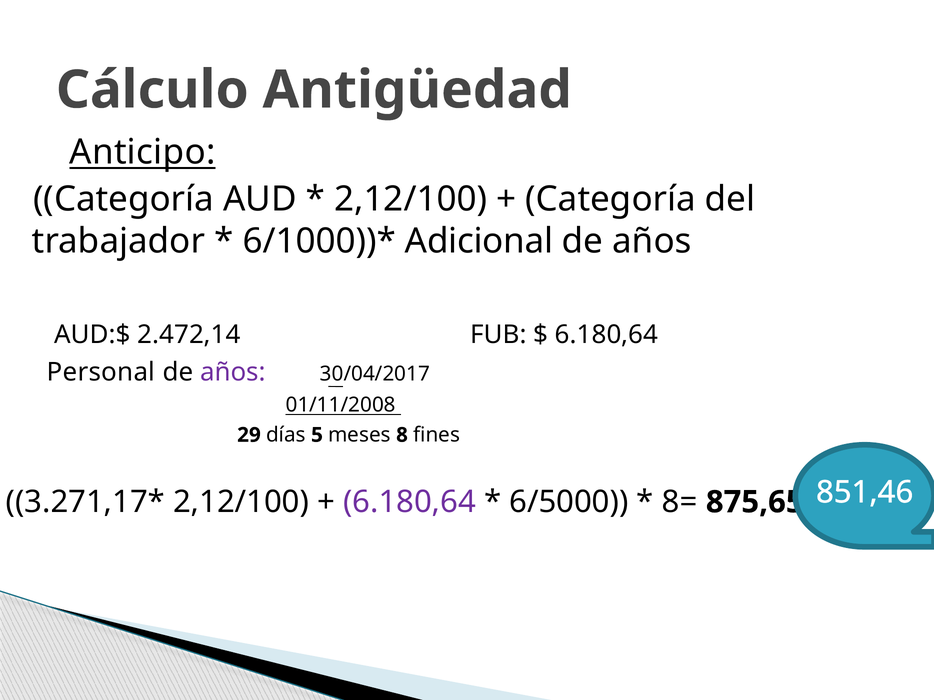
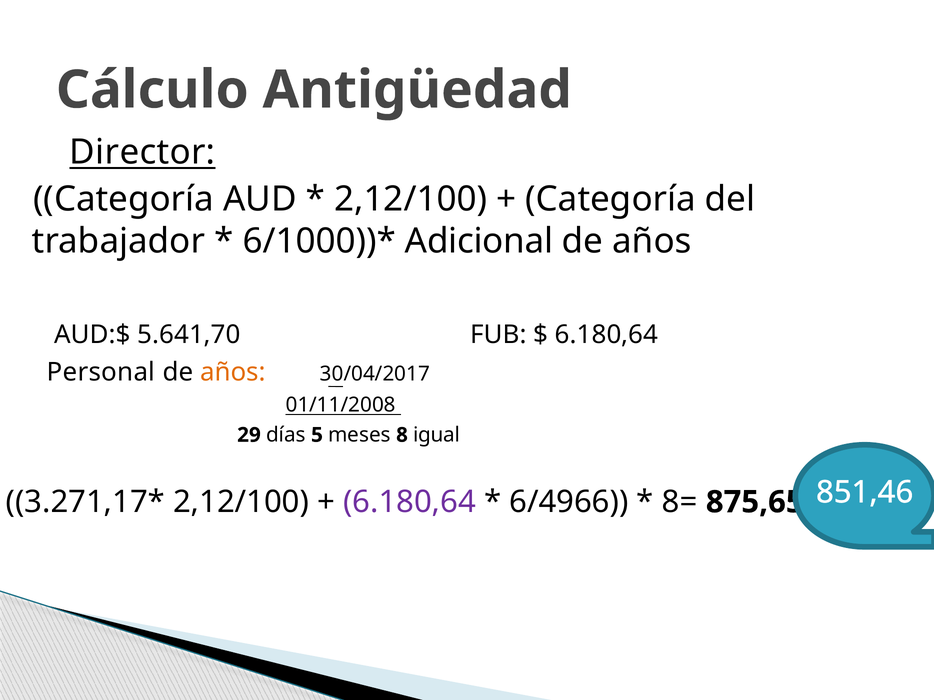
Anticipo: Anticipo -> Director
2.472,14: 2.472,14 -> 5.641,70
años at (233, 372) colour: purple -> orange
fines: fines -> igual
6/5000: 6/5000 -> 6/4966
